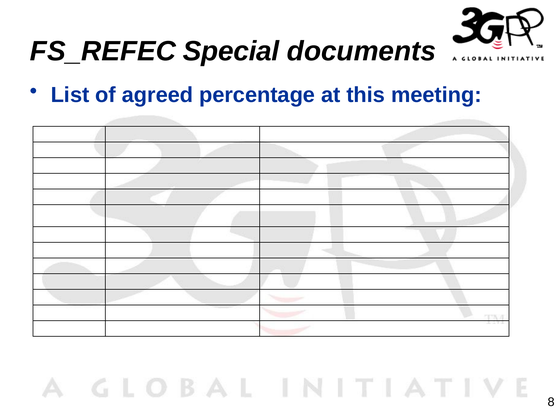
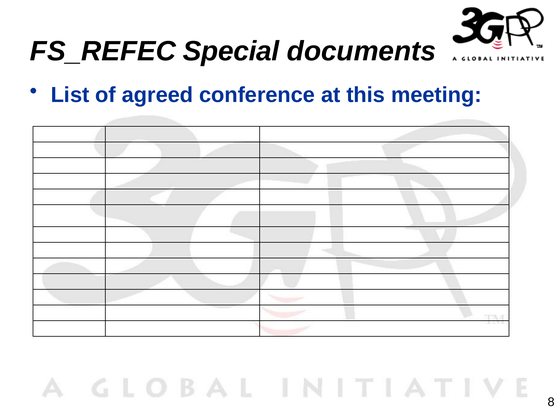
percentage: percentage -> conference
